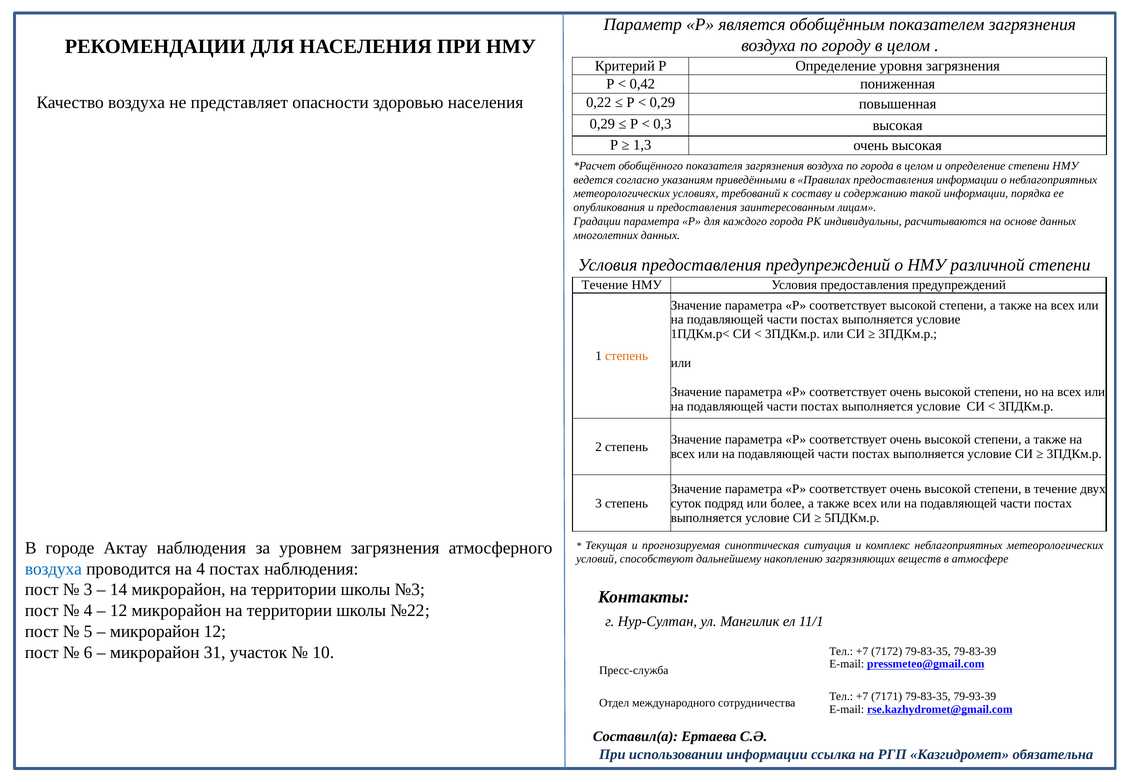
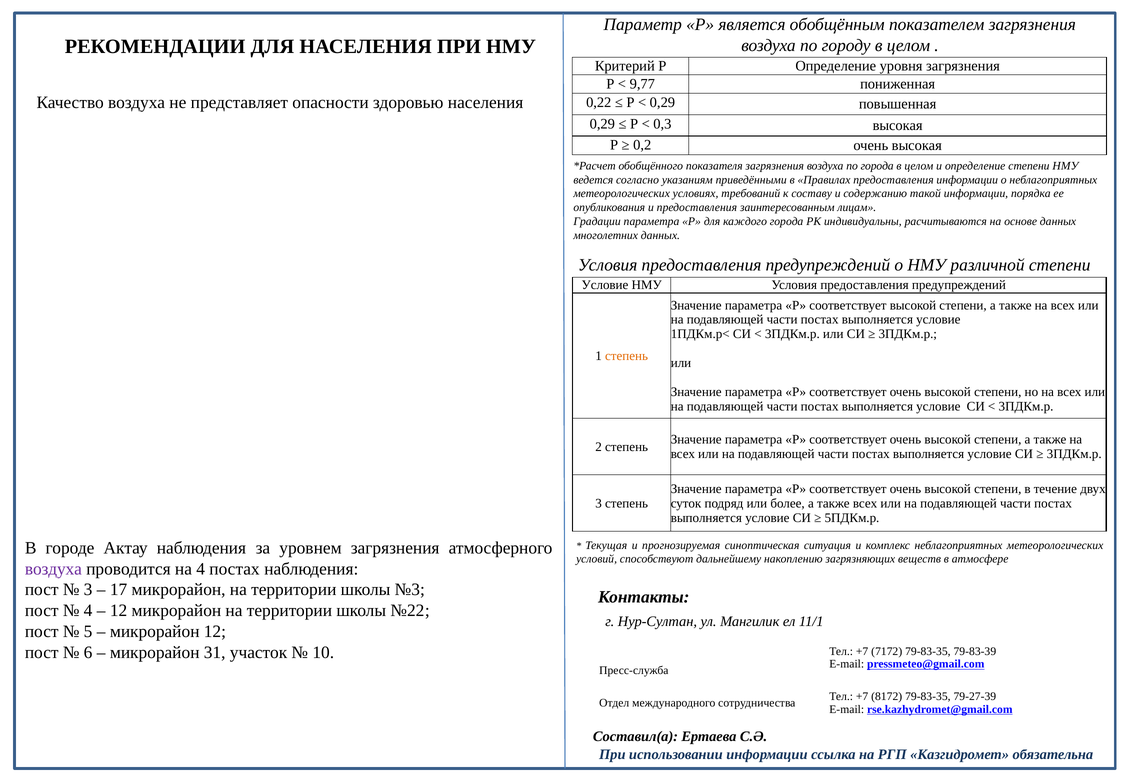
0,42: 0,42 -> 9,77
1,3: 1,3 -> 0,2
Течение at (605, 285): Течение -> Условие
воздуха at (53, 569) colour: blue -> purple
14: 14 -> 17
7171: 7171 -> 8172
79-93-39: 79-93-39 -> 79-27-39
